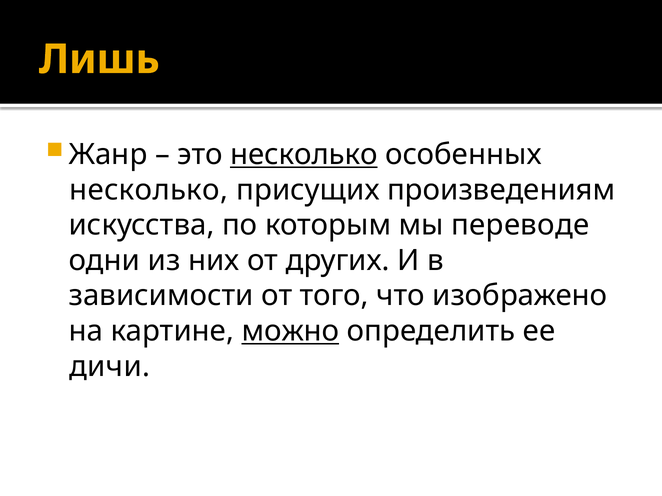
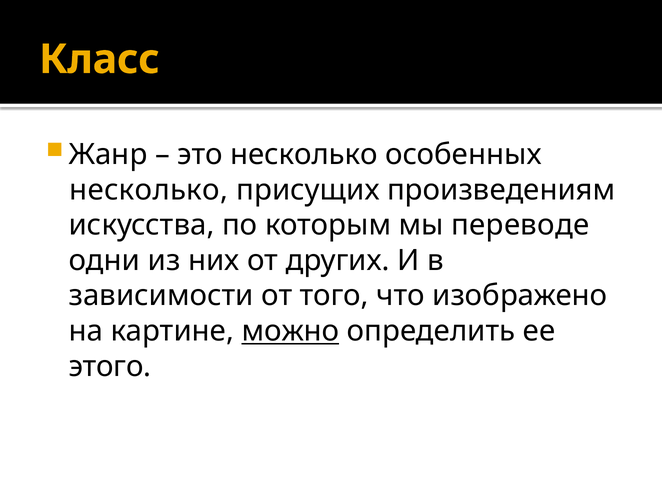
Лишь: Лишь -> Класс
несколько at (304, 155) underline: present -> none
дичи: дичи -> этого
